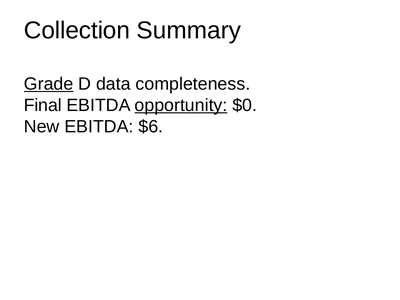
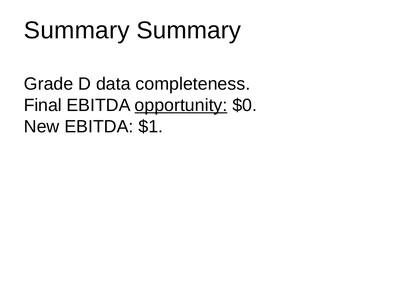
Collection at (77, 30): Collection -> Summary
Grade underline: present -> none
$6: $6 -> $1
